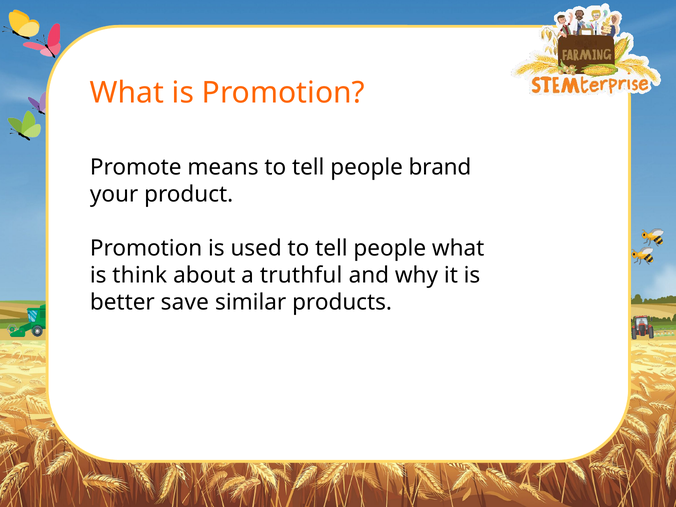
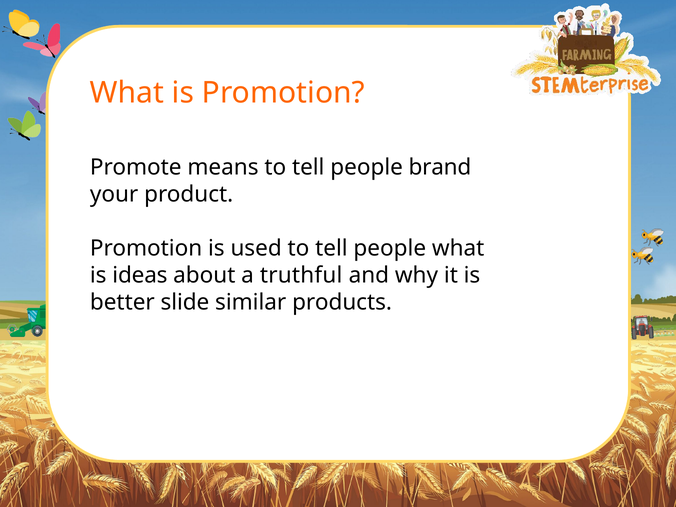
think: think -> ideas
save: save -> slide
